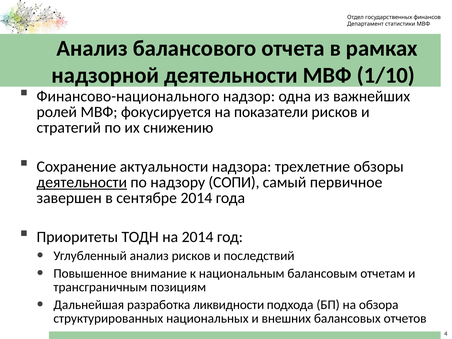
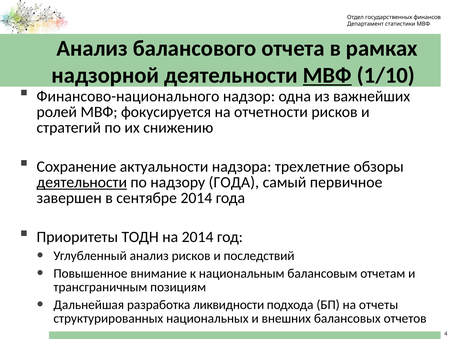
МВФ at (327, 75) underline: none -> present
показатели: показатели -> отчетности
надзору СОПИ: СОПИ -> ГОДА
обзора: обзора -> отчеты
